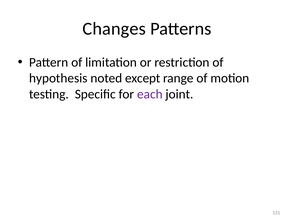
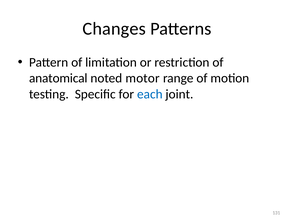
hypothesis: hypothesis -> anatomical
except: except -> motor
each colour: purple -> blue
